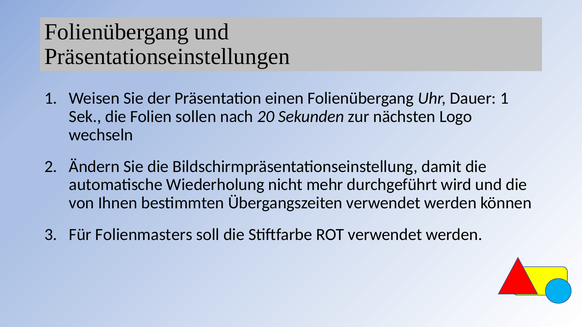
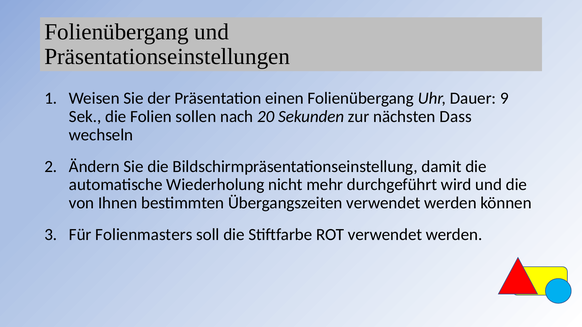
Dauer 1: 1 -> 9
Logo: Logo -> Dass
